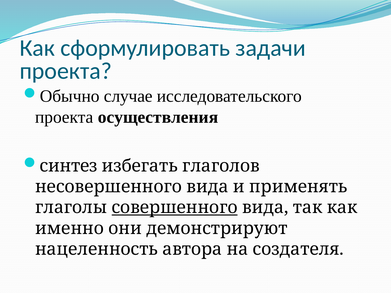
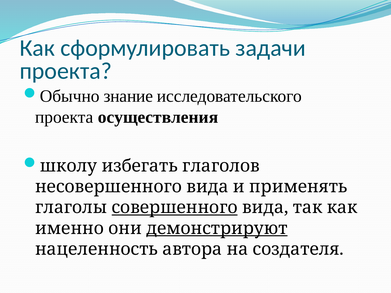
случае: случае -> знание
синтез: синтез -> школу
демонстрируют underline: none -> present
